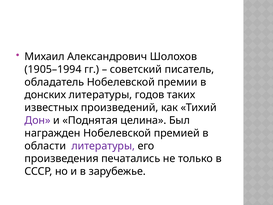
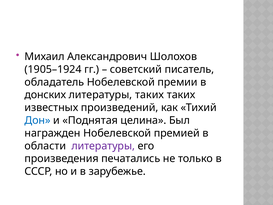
1905–1994: 1905–1994 -> 1905–1924
литературы годов: годов -> таких
Дон colour: purple -> blue
